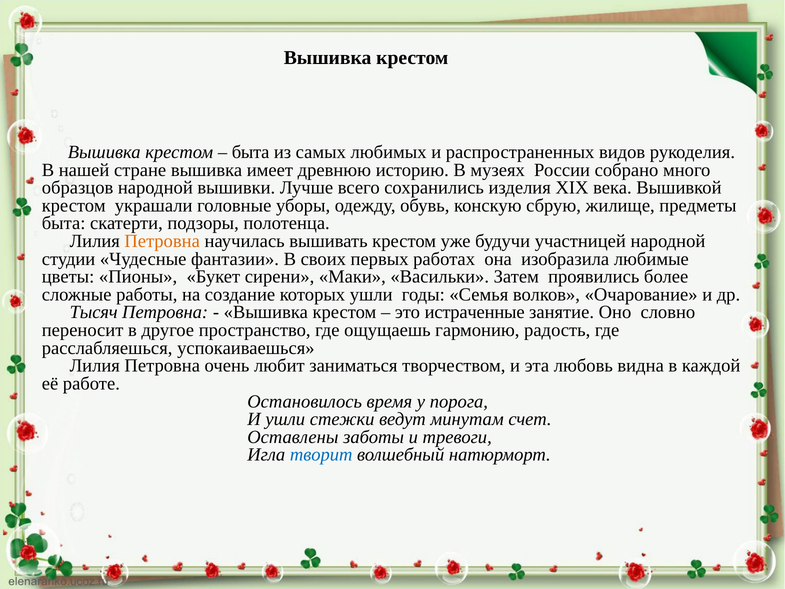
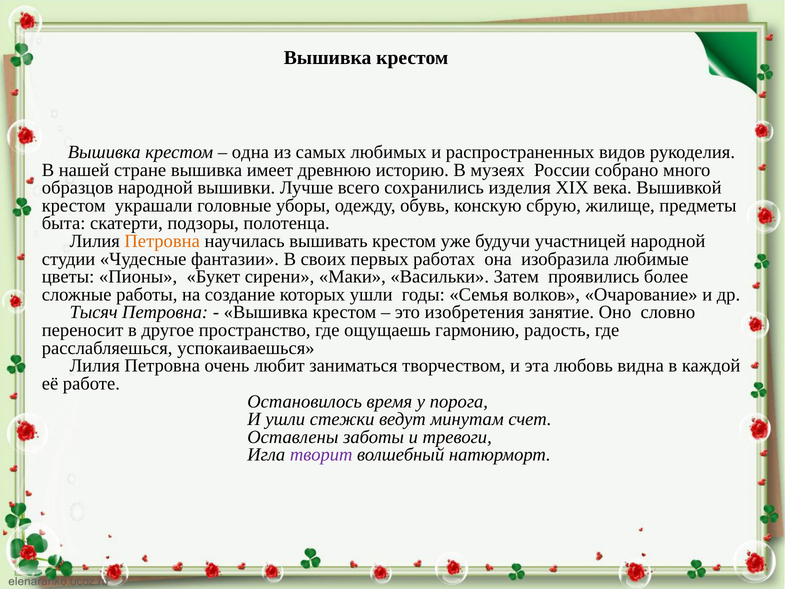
быта at (251, 152): быта -> одна
истраченные: истраченные -> изобретения
творит colour: blue -> purple
